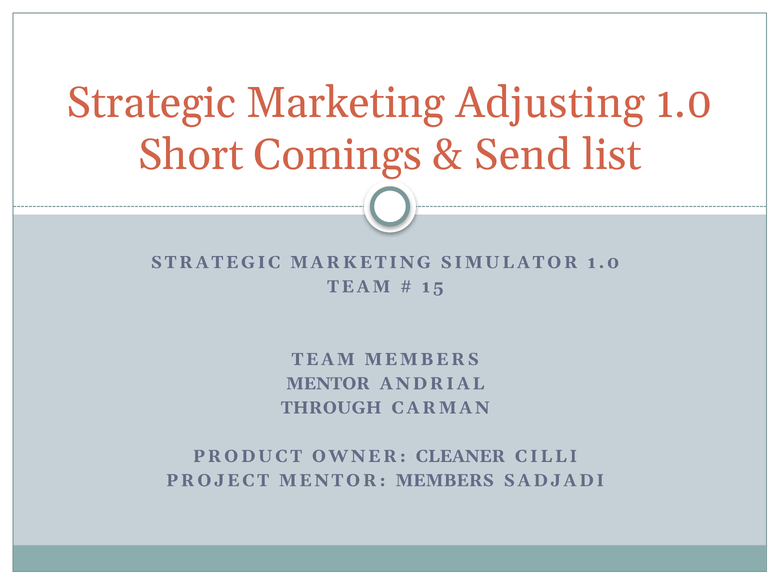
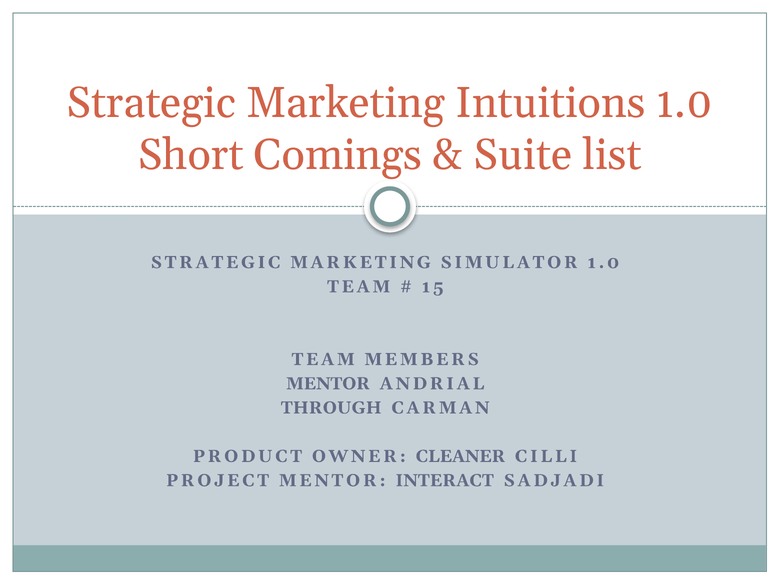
Adjusting: Adjusting -> Intuitions
Send: Send -> Suite
MENTOR MEMBERS: MEMBERS -> INTERACT
